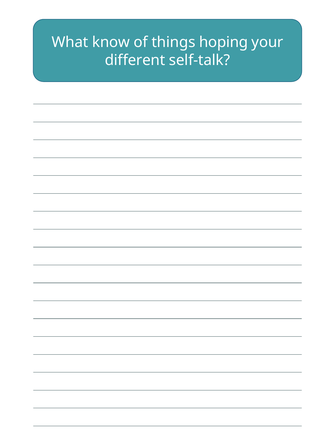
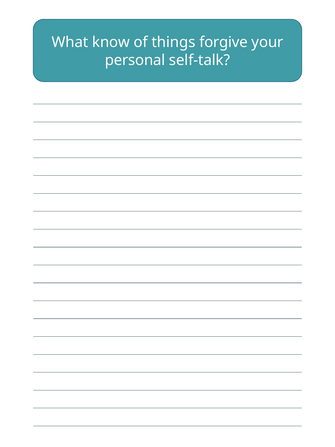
hoping: hoping -> forgive
different: different -> personal
